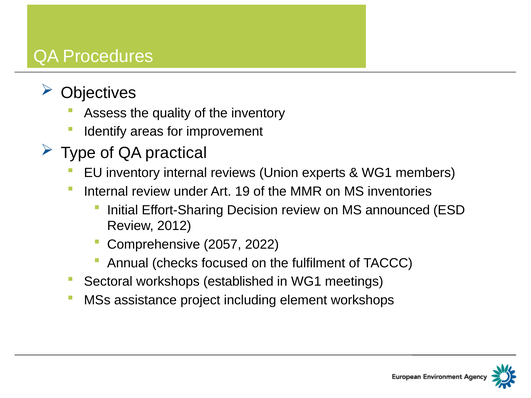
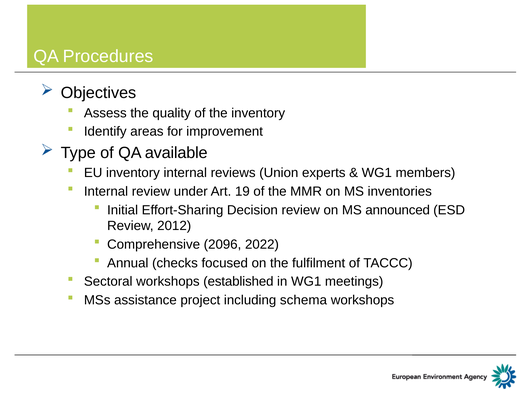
practical: practical -> available
2057: 2057 -> 2096
element: element -> schema
